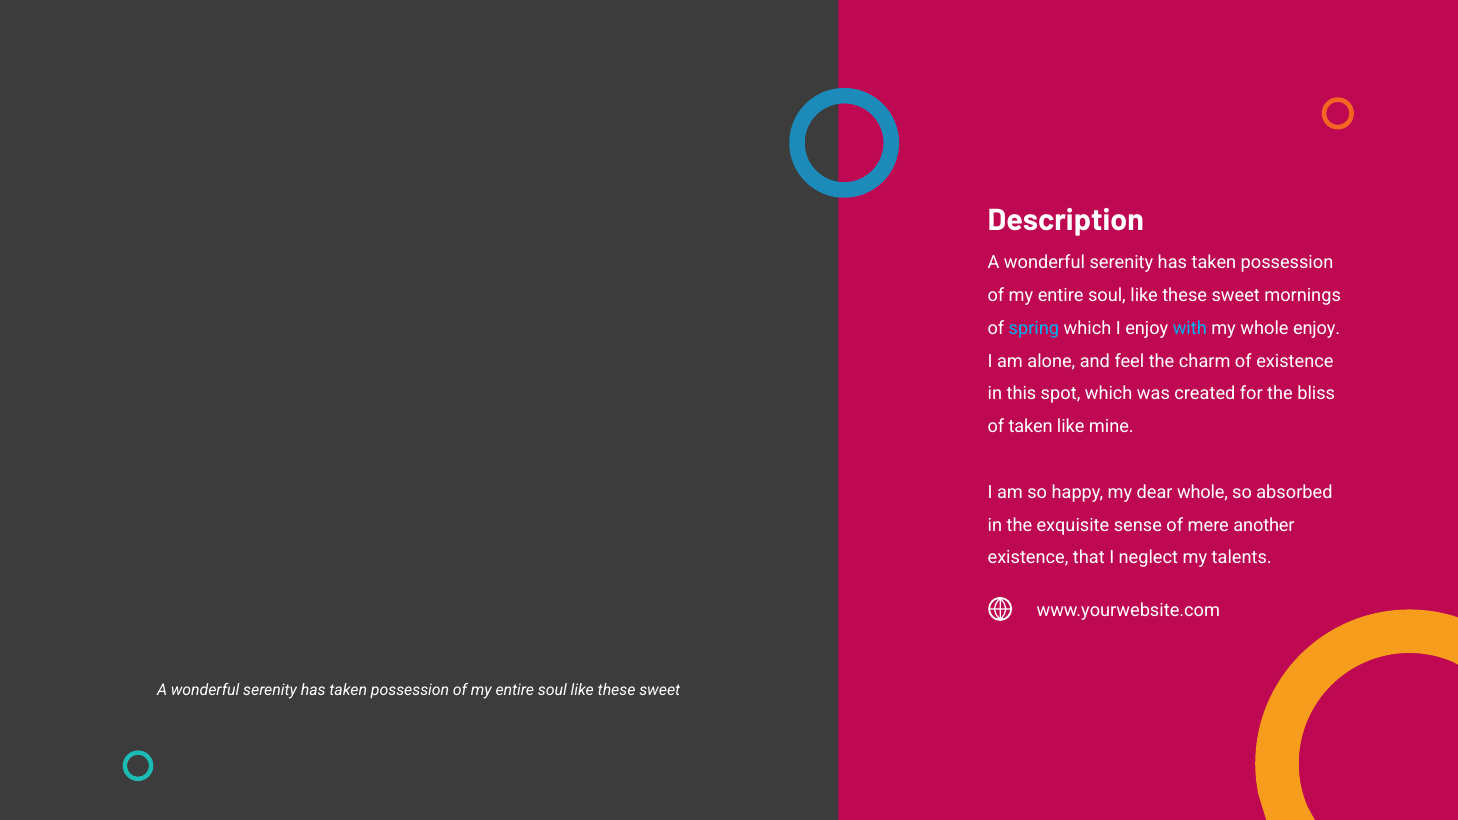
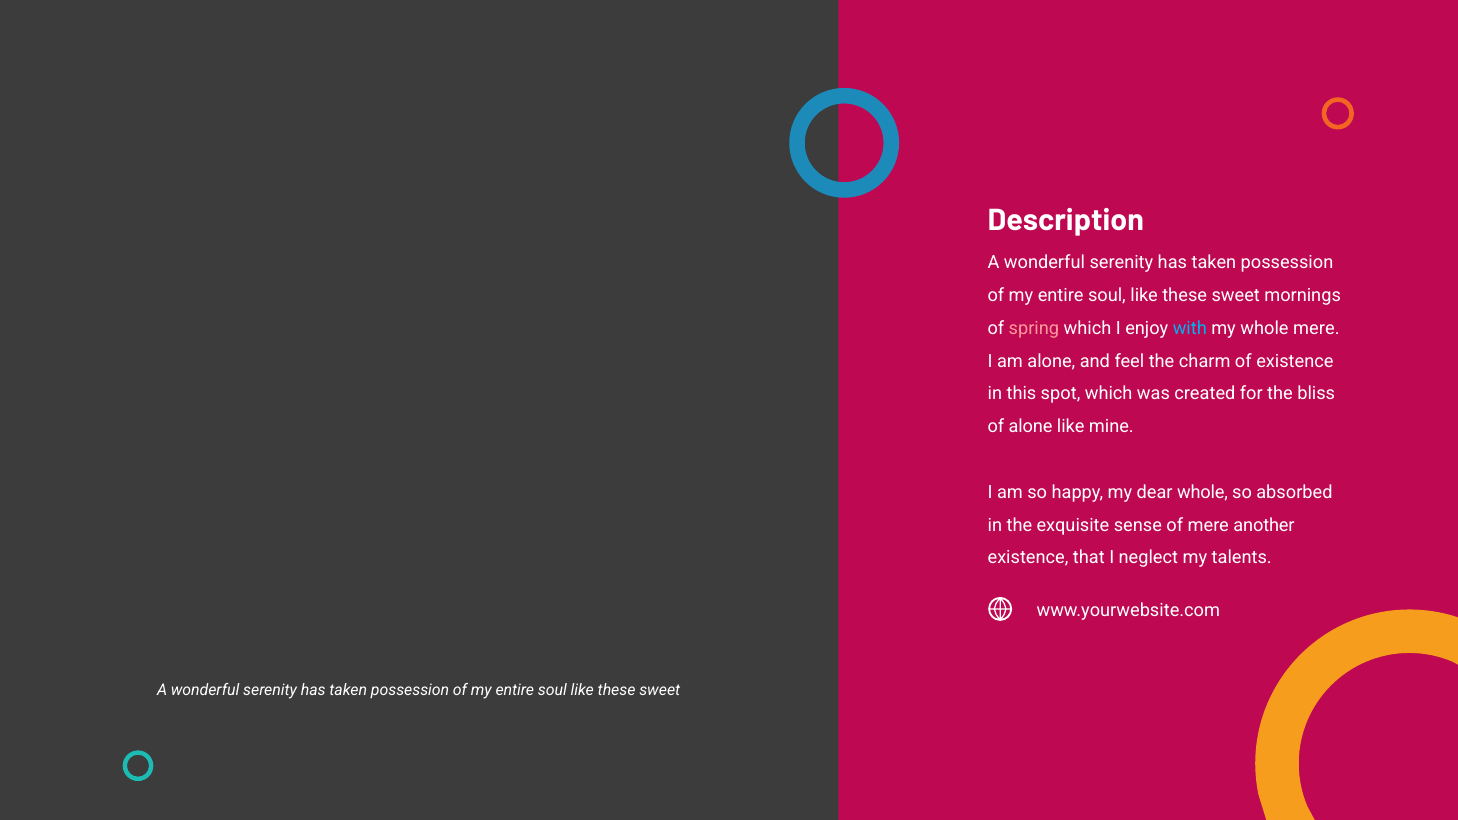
spring colour: light blue -> pink
whole enjoy: enjoy -> mere
of taken: taken -> alone
